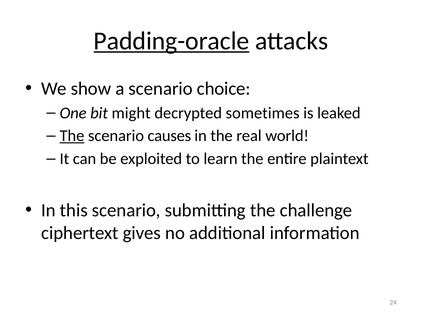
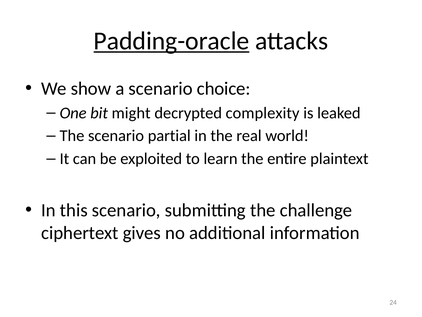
sometimes: sometimes -> complexity
The at (72, 136) underline: present -> none
causes: causes -> partial
